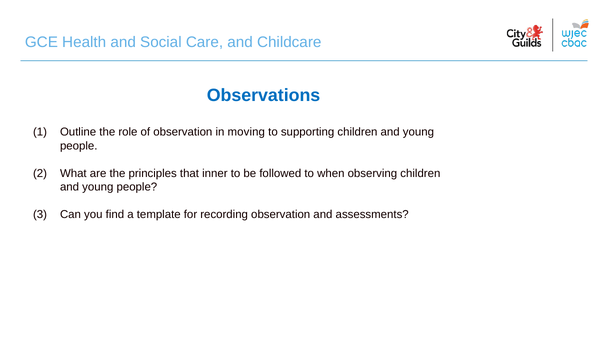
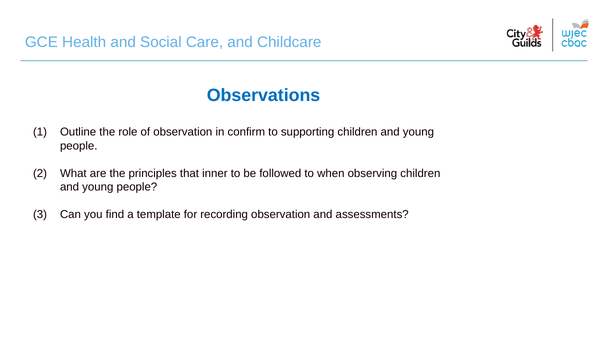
moving: moving -> confirm
